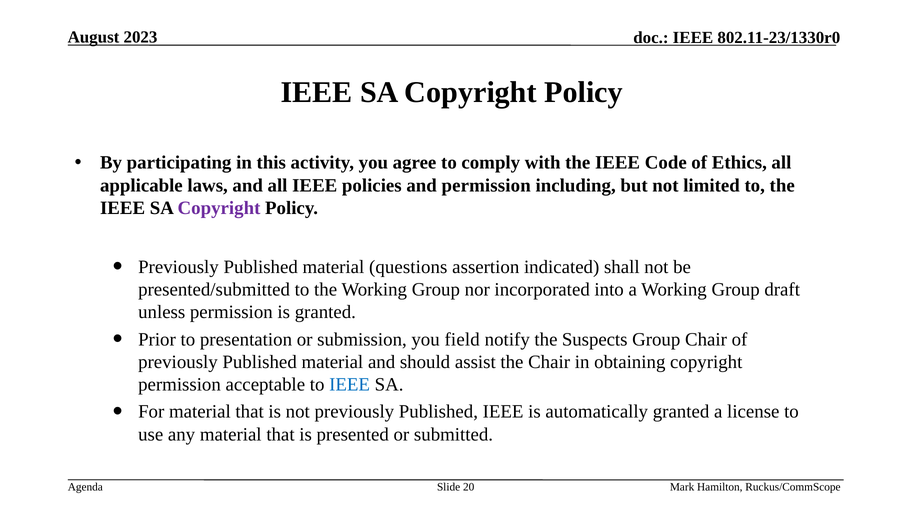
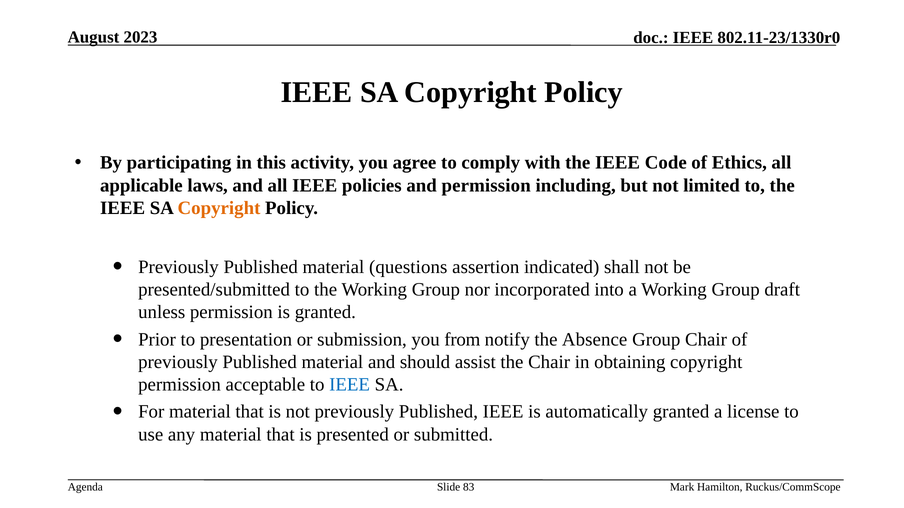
Copyright at (219, 208) colour: purple -> orange
field: field -> from
Suspects: Suspects -> Absence
20: 20 -> 83
